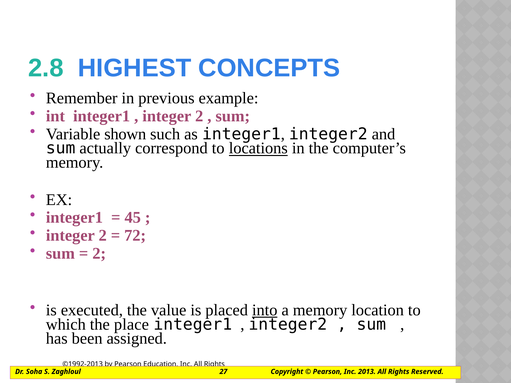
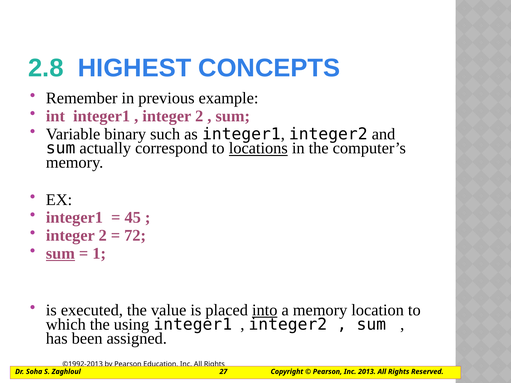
shown: shown -> binary
sum at (60, 254) underline: none -> present
2 at (99, 254): 2 -> 1
place: place -> using
